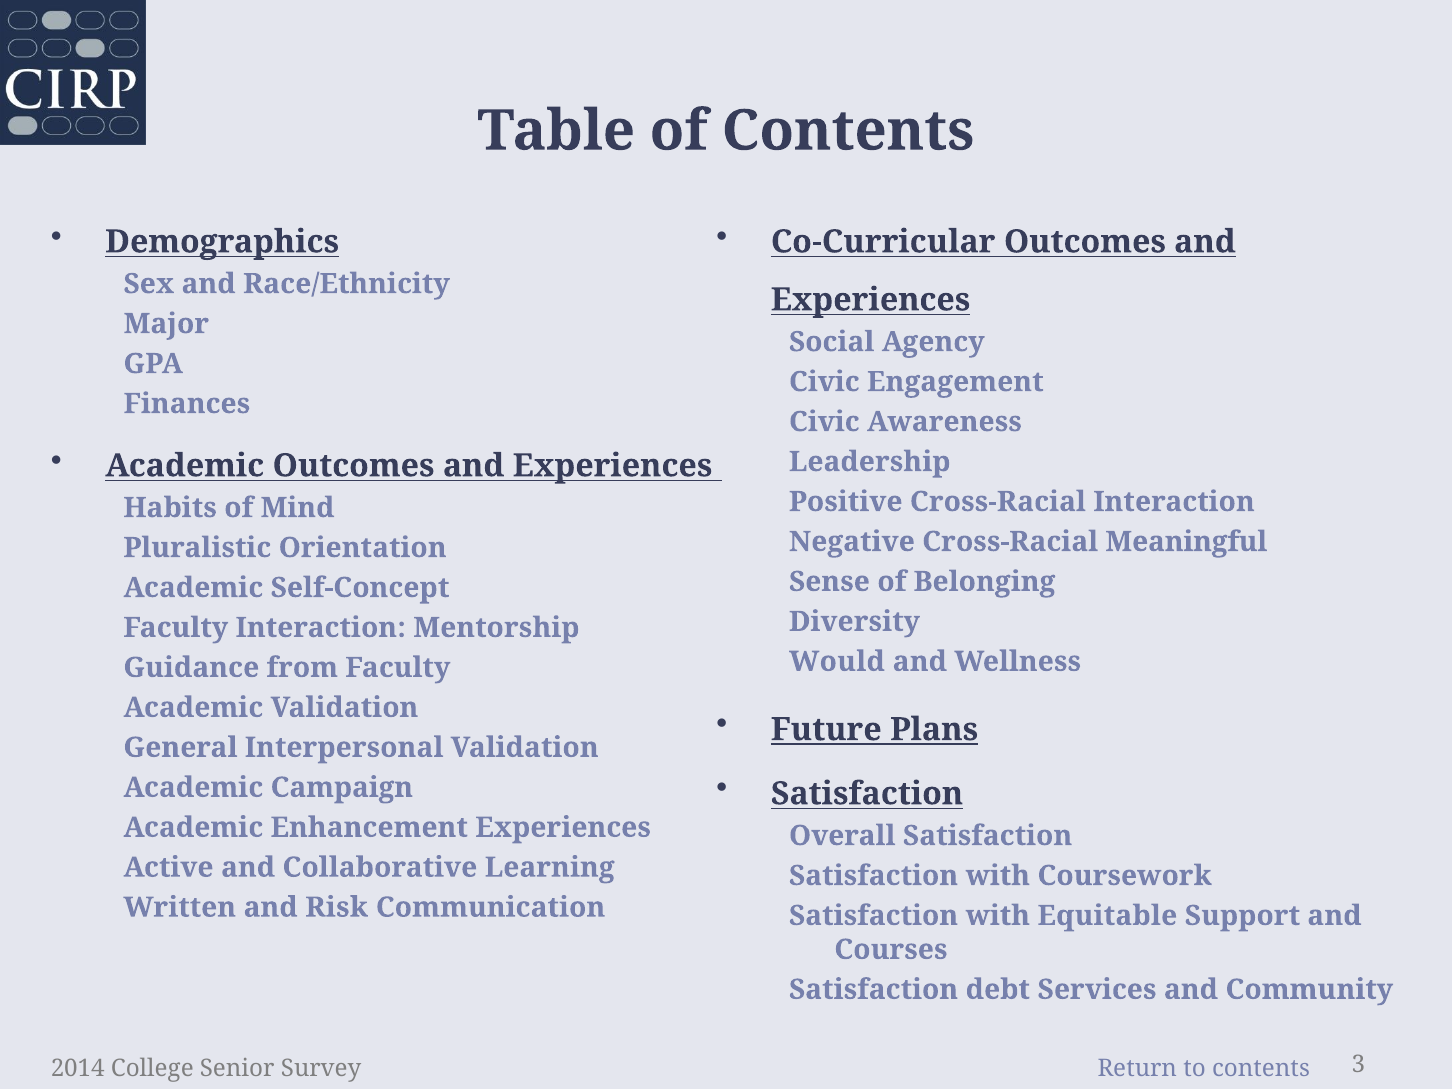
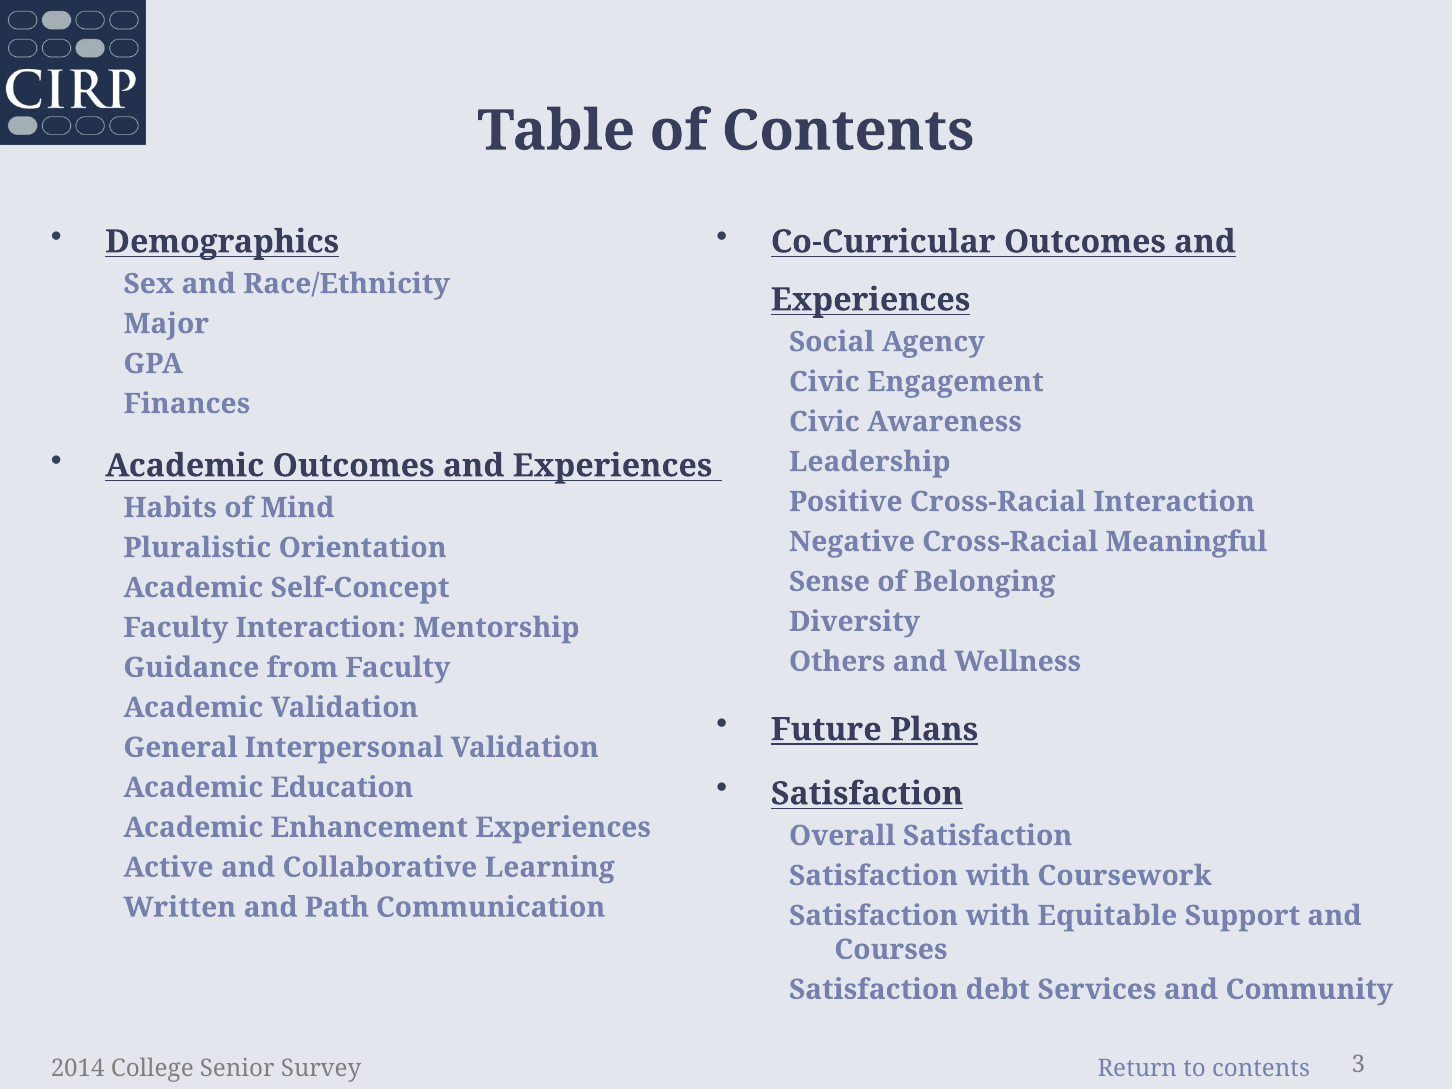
Would: Would -> Others
Campaign: Campaign -> Education
Risk: Risk -> Path
